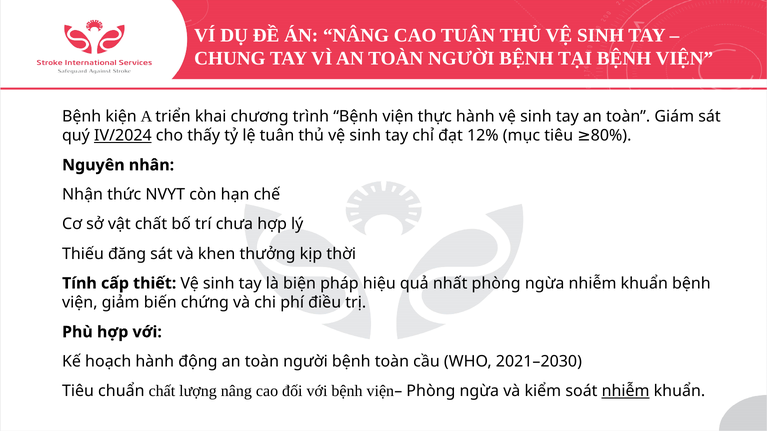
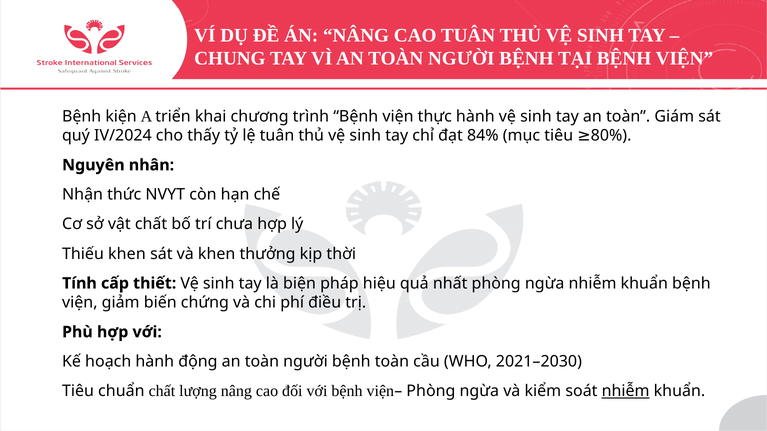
IV/2024 underline: present -> none
12%: 12% -> 84%
Thiếu đăng: đăng -> khen
